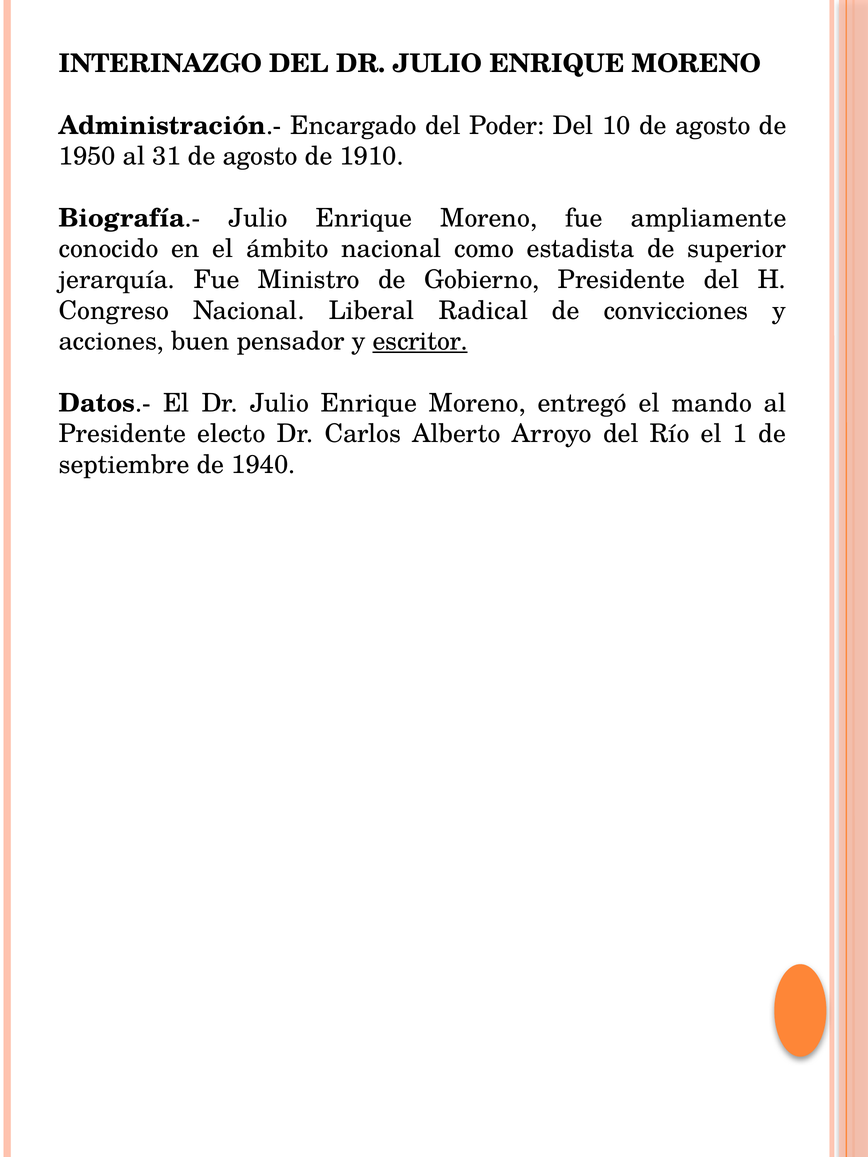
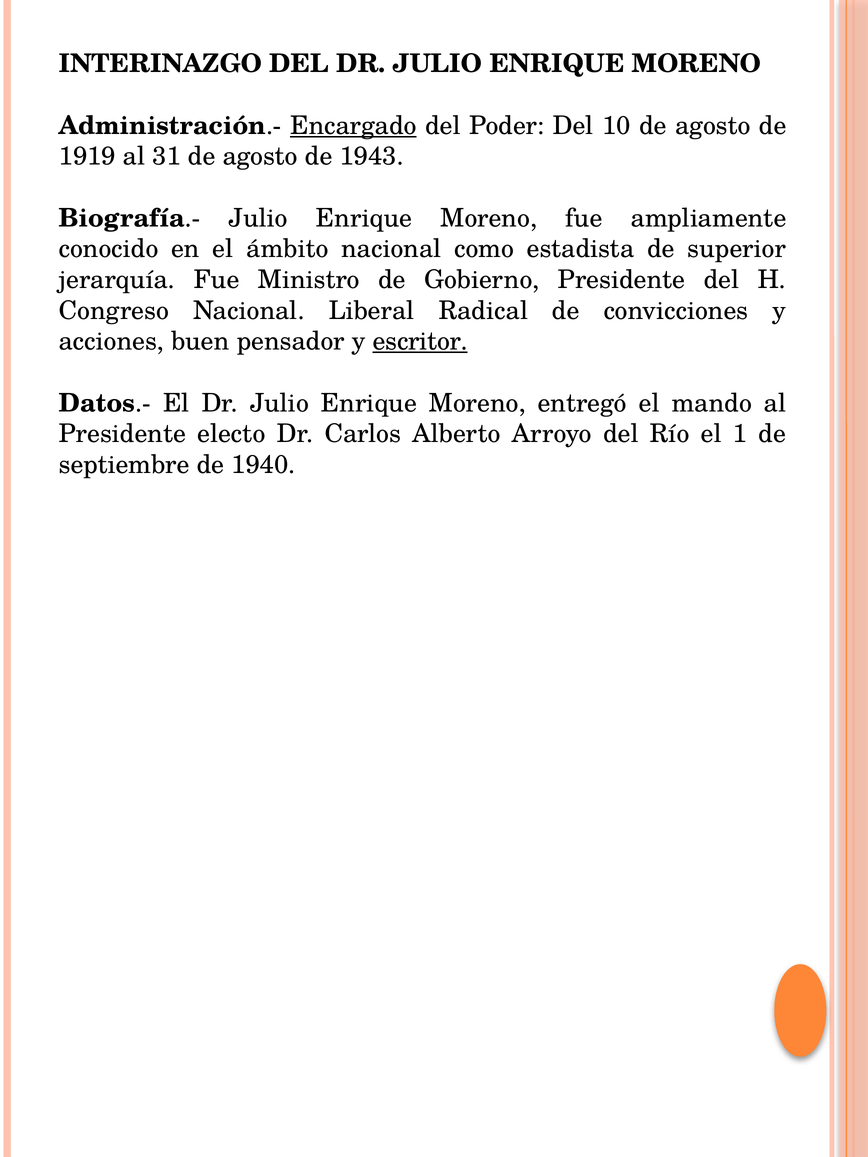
Encargado underline: none -> present
1950: 1950 -> 1919
1910: 1910 -> 1943
